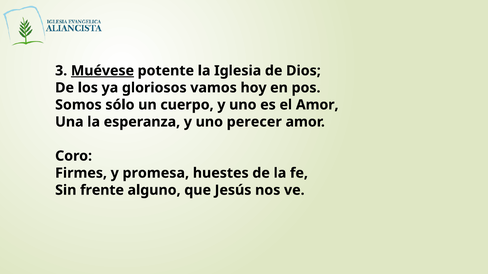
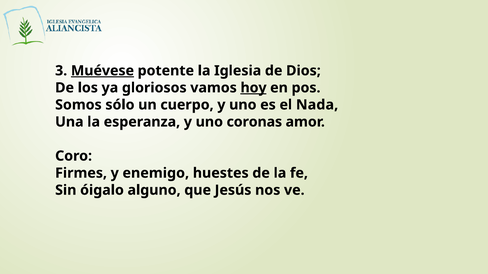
hoy underline: none -> present
el Amor: Amor -> Nada
perecer: perecer -> coronas
promesa: promesa -> enemigo
frente: frente -> óigalo
